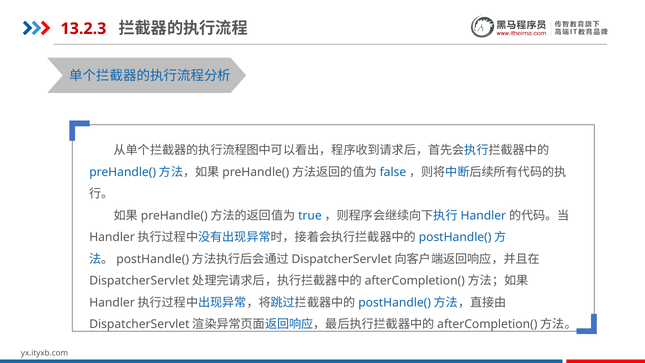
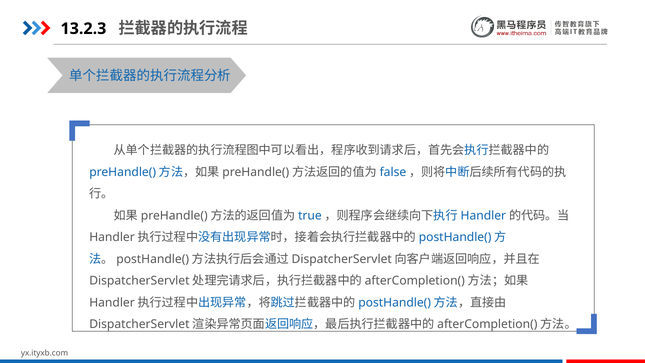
13.2.3 colour: red -> black
